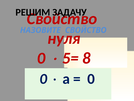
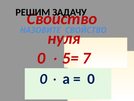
8: 8 -> 7
